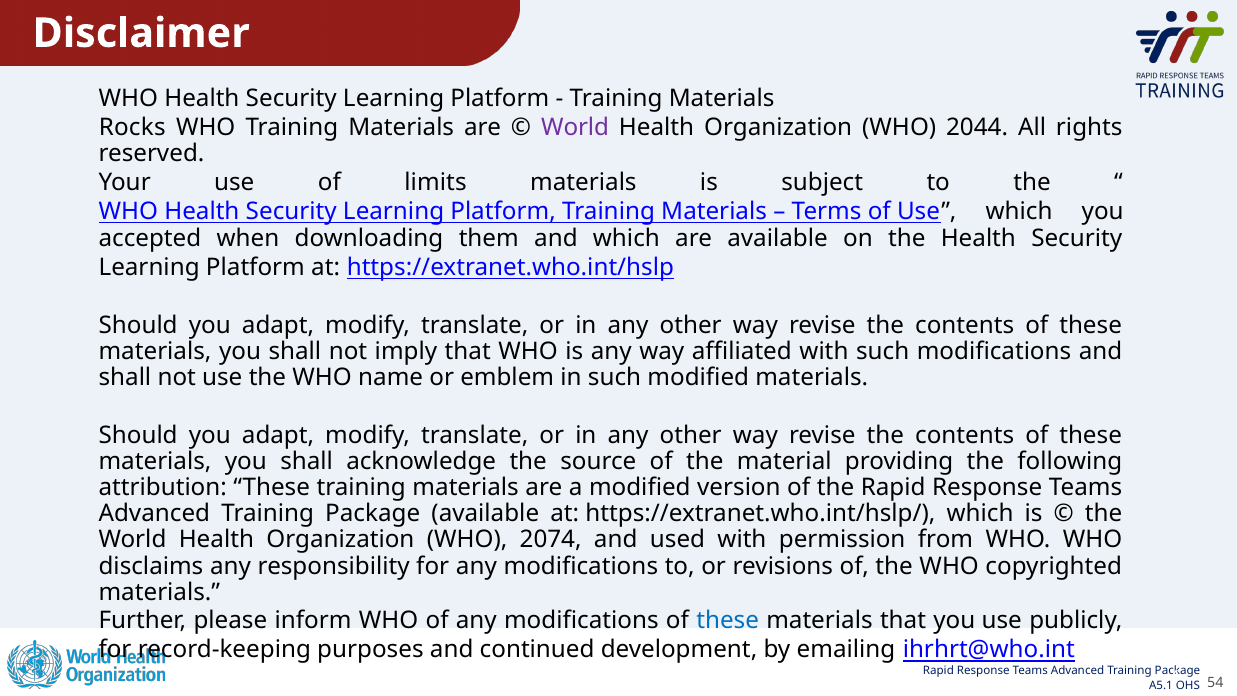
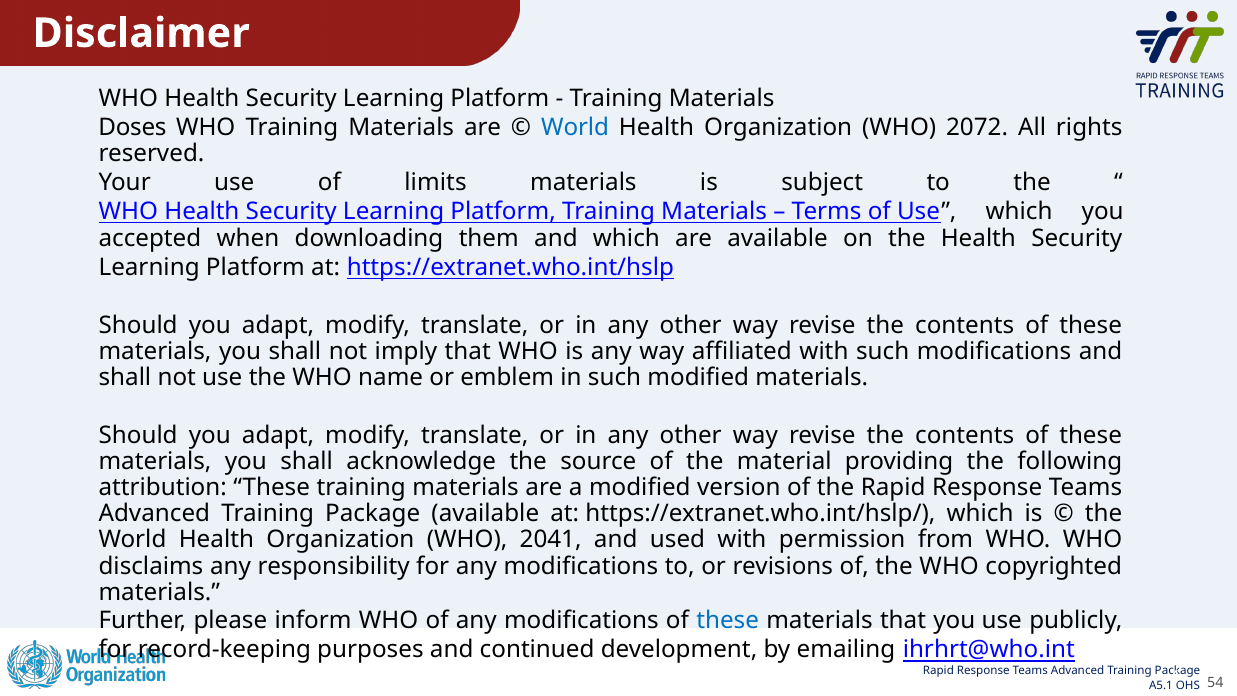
Rocks: Rocks -> Doses
World at (575, 127) colour: purple -> blue
2044: 2044 -> 2072
2074: 2074 -> 2041
